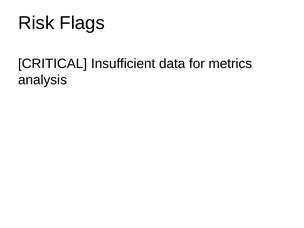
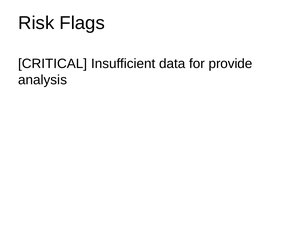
metrics: metrics -> provide
